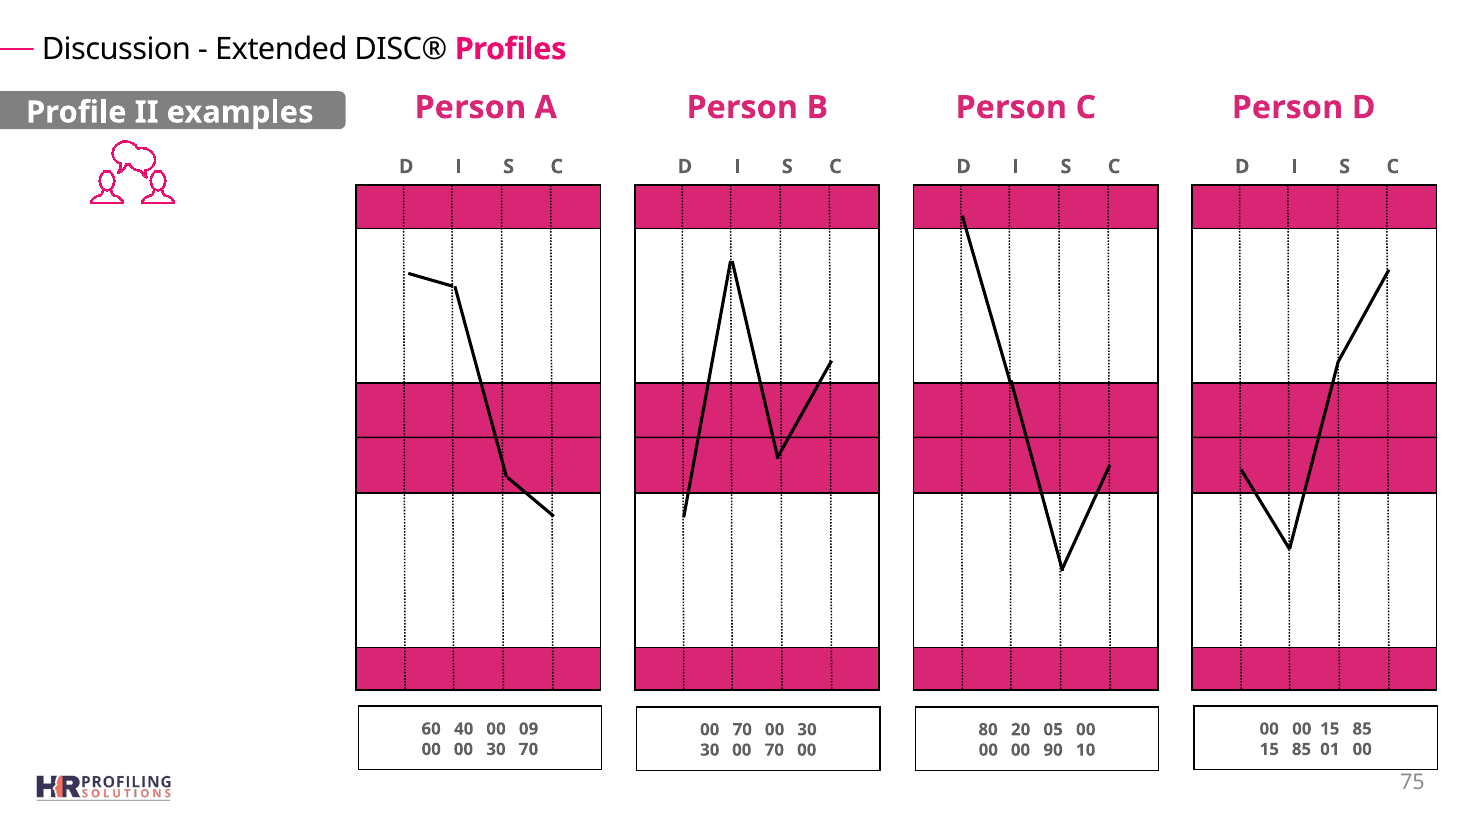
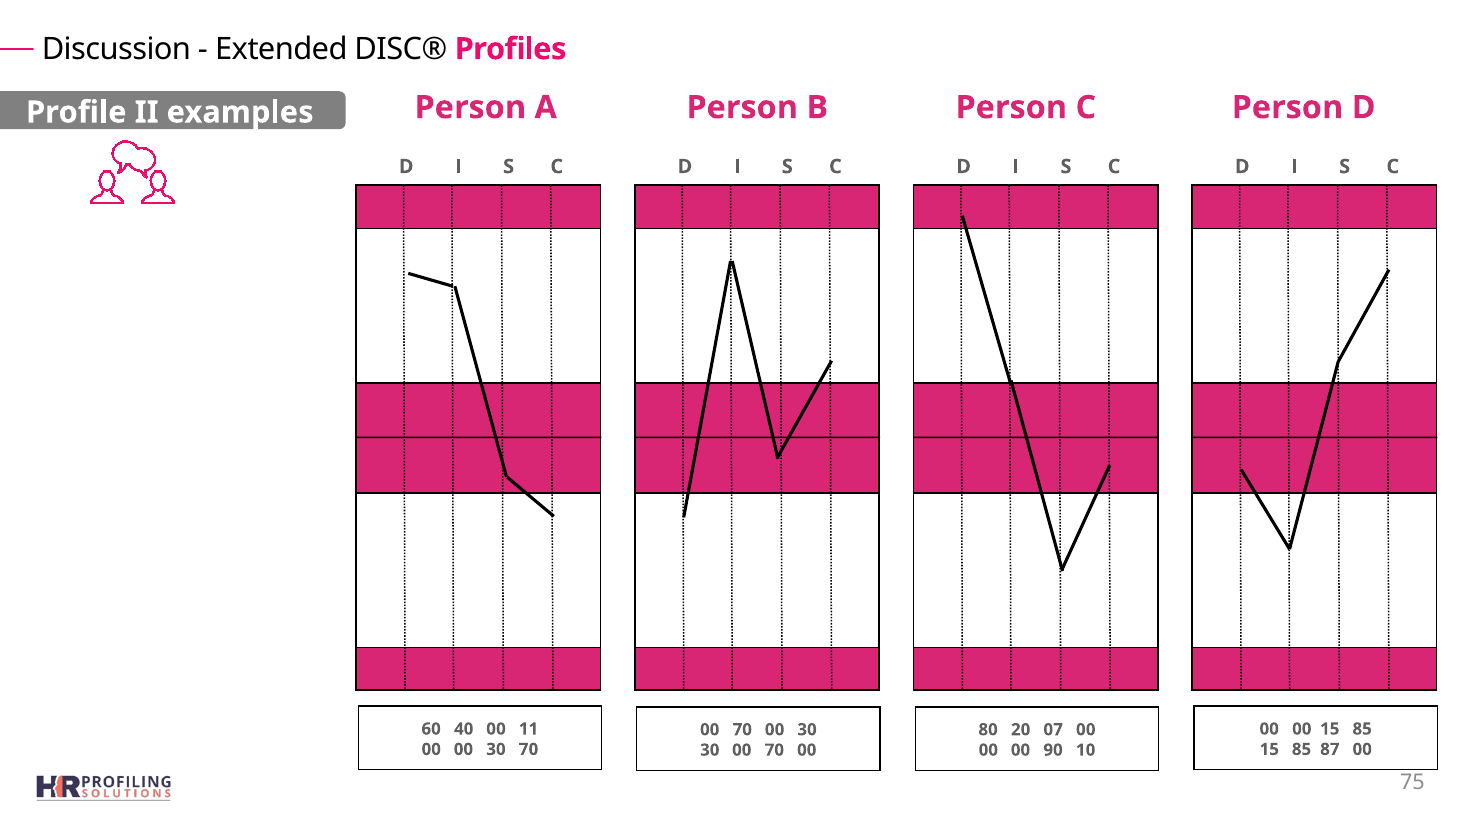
09: 09 -> 11
05: 05 -> 07
01: 01 -> 87
